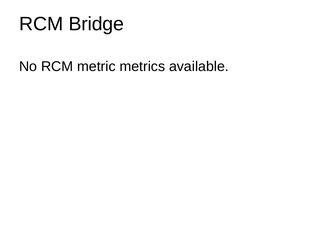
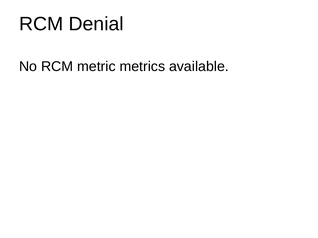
Bridge: Bridge -> Denial
